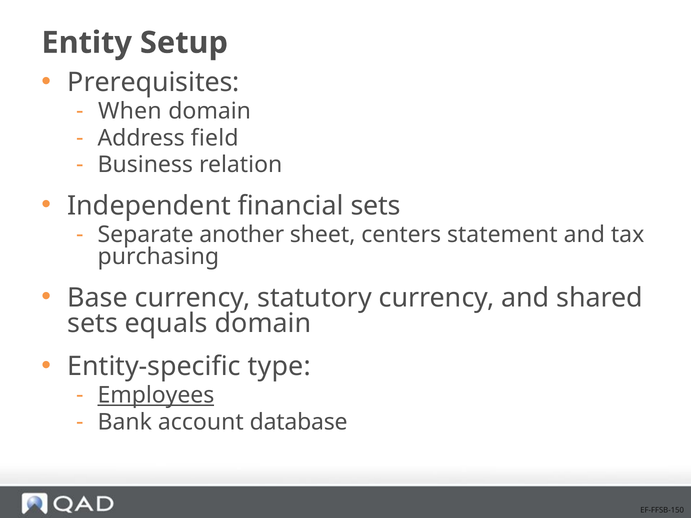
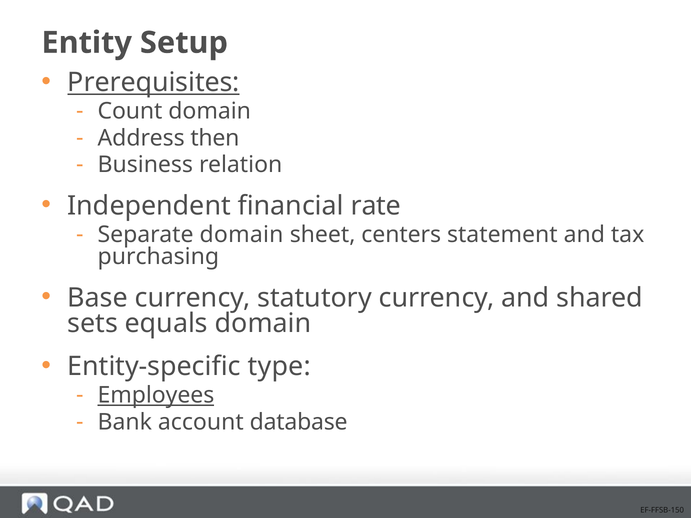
Prerequisites underline: none -> present
When: When -> Count
field: field -> then
financial sets: sets -> rate
Separate another: another -> domain
